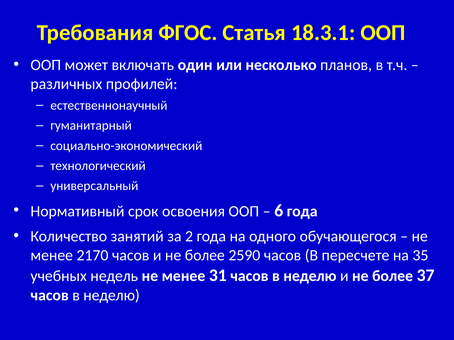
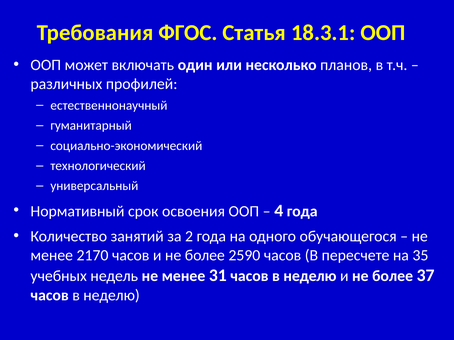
6: 6 -> 4
